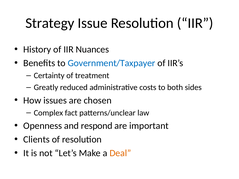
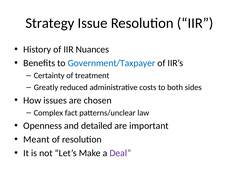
respond: respond -> detailed
Clients: Clients -> Meant
Deal colour: orange -> purple
